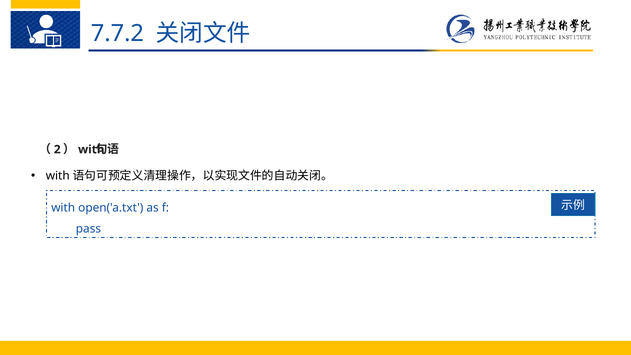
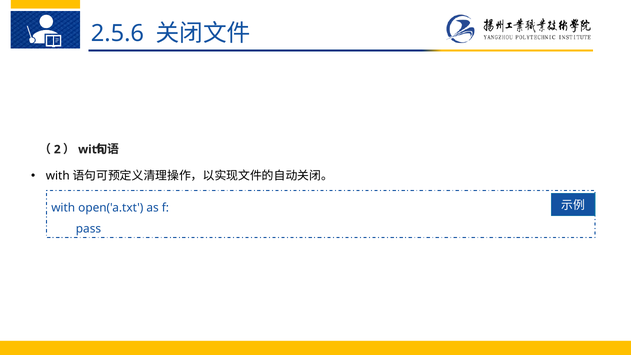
7.7.2: 7.7.2 -> 2.5.6
